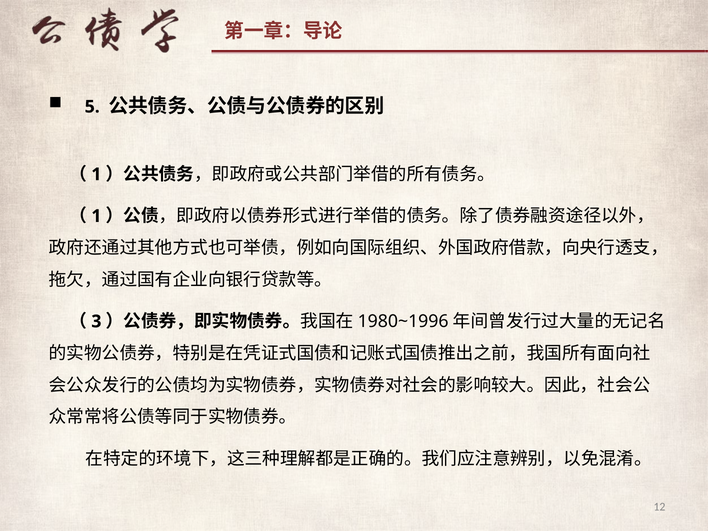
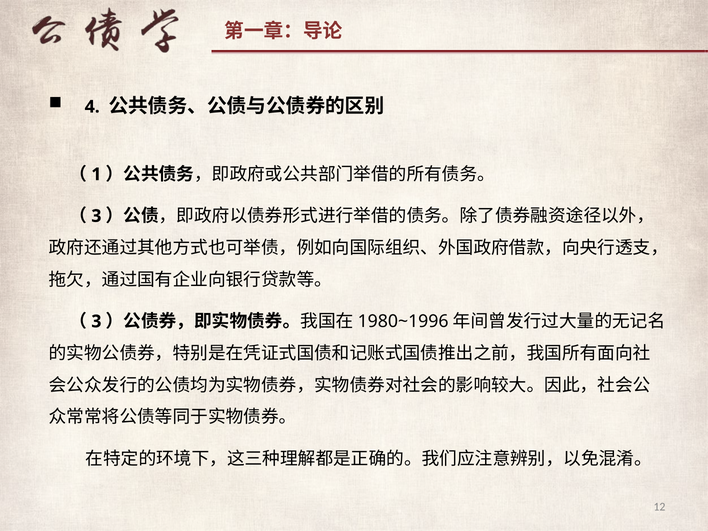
5: 5 -> 4
1 at (96, 216): 1 -> 3
